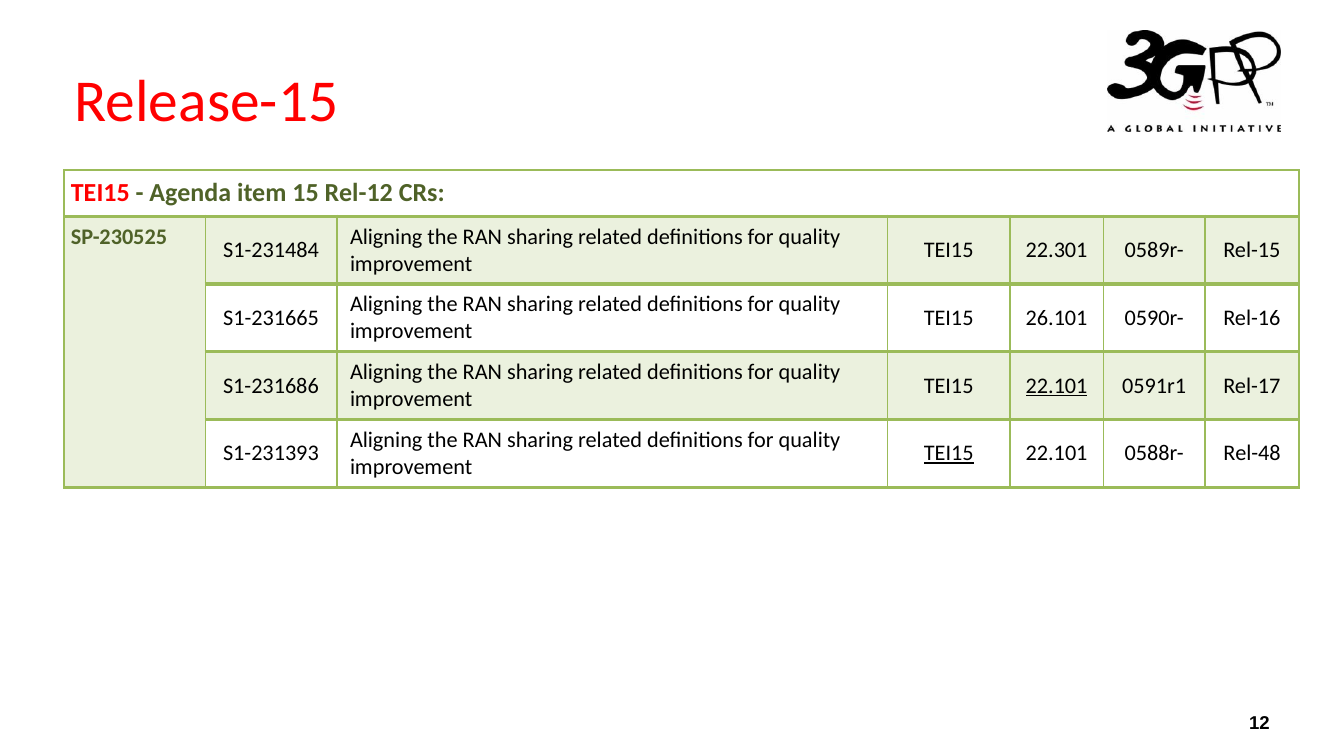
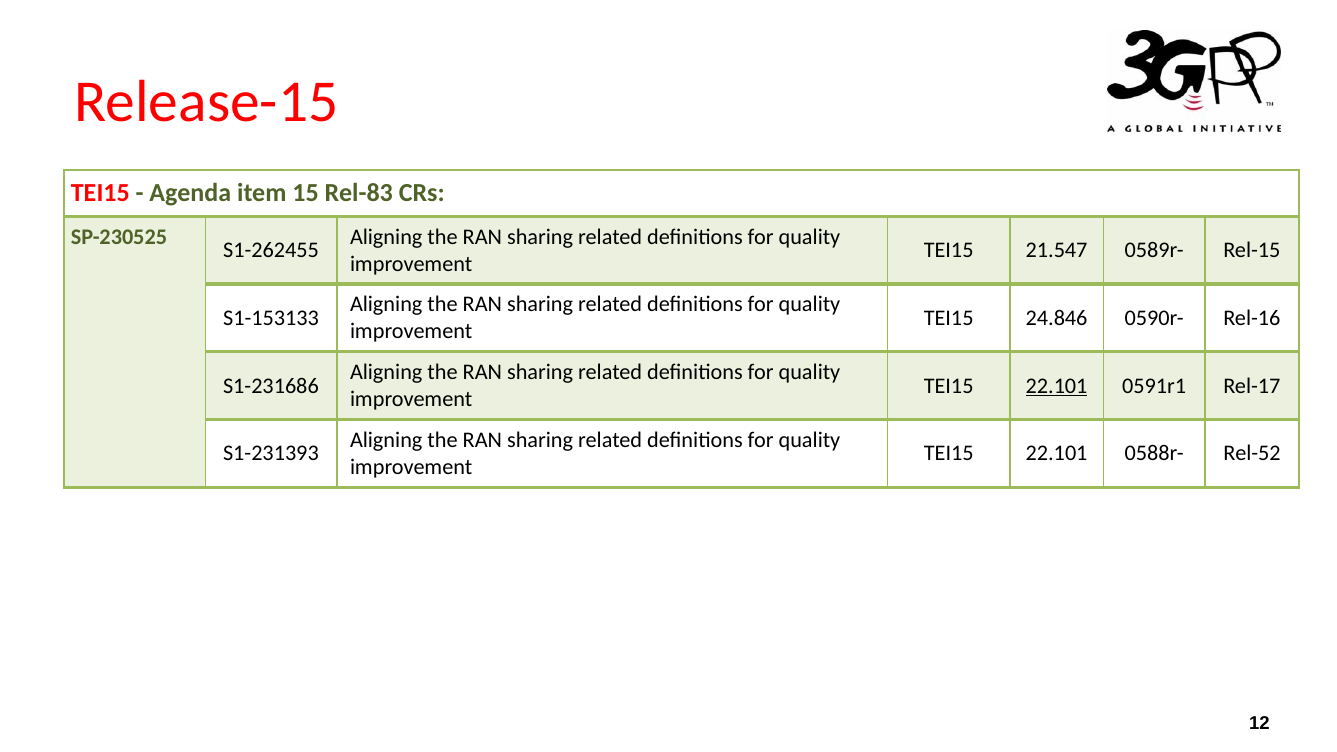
Rel-12: Rel-12 -> Rel-83
S1-231484: S1-231484 -> S1-262455
22.301: 22.301 -> 21.547
S1-231665: S1-231665 -> S1-153133
26.101: 26.101 -> 24.846
TEI15 at (949, 454) underline: present -> none
Rel-48: Rel-48 -> Rel-52
